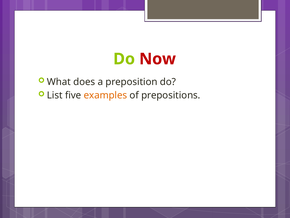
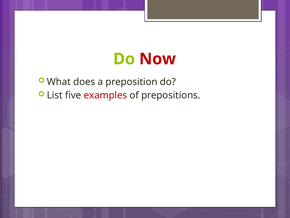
examples colour: orange -> red
